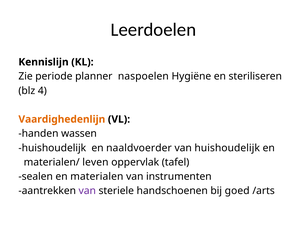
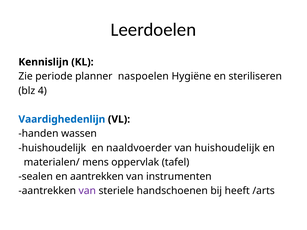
Vaardighedenlijn colour: orange -> blue
leven: leven -> mens
en materialen: materialen -> aantrekken
goed: goed -> heeft
